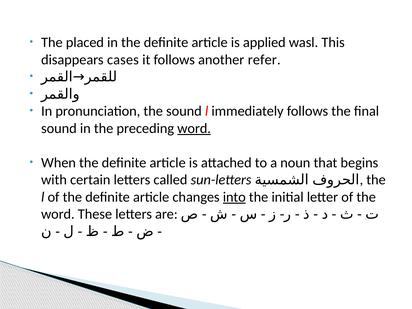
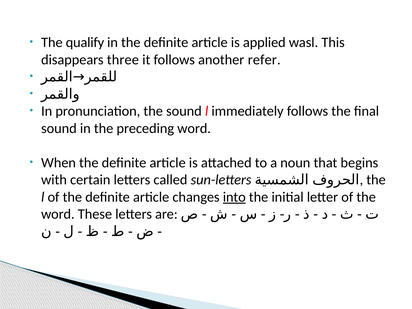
placed: placed -> qualify
cases: cases -> three
word at (194, 128) underline: present -> none
